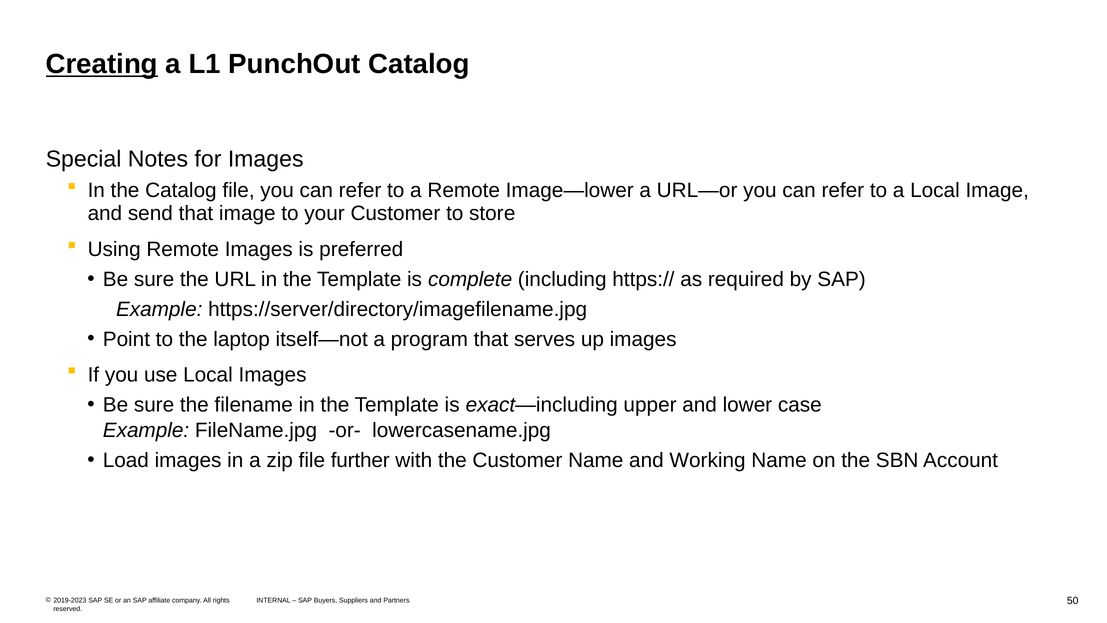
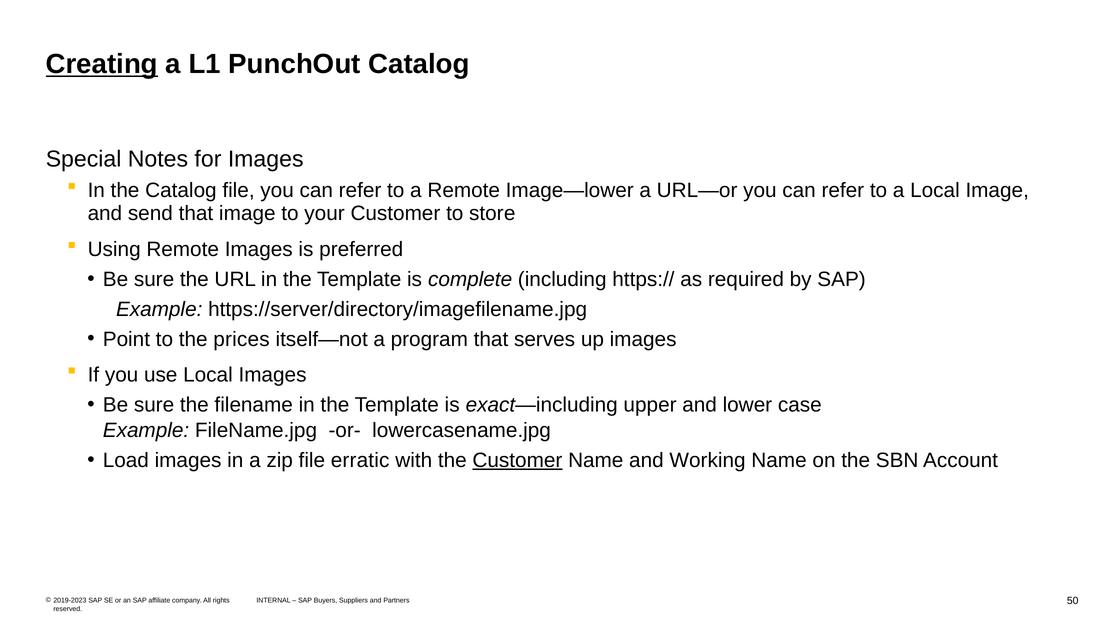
laptop: laptop -> prices
further: further -> erratic
Customer at (517, 460) underline: none -> present
